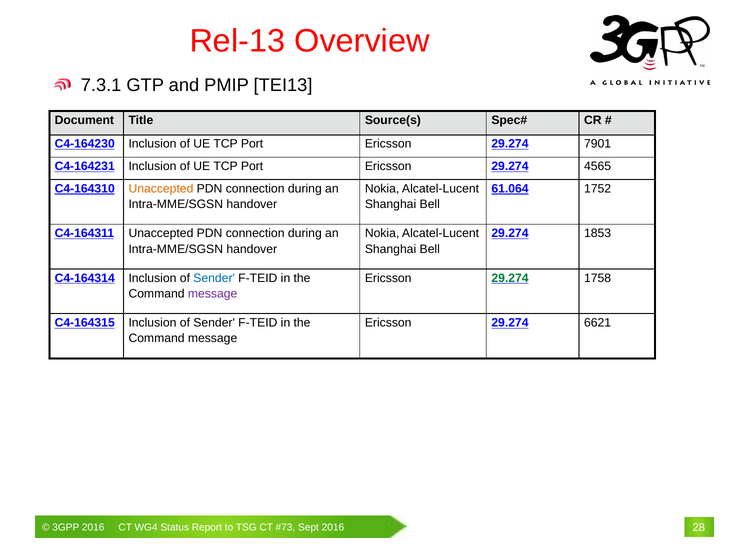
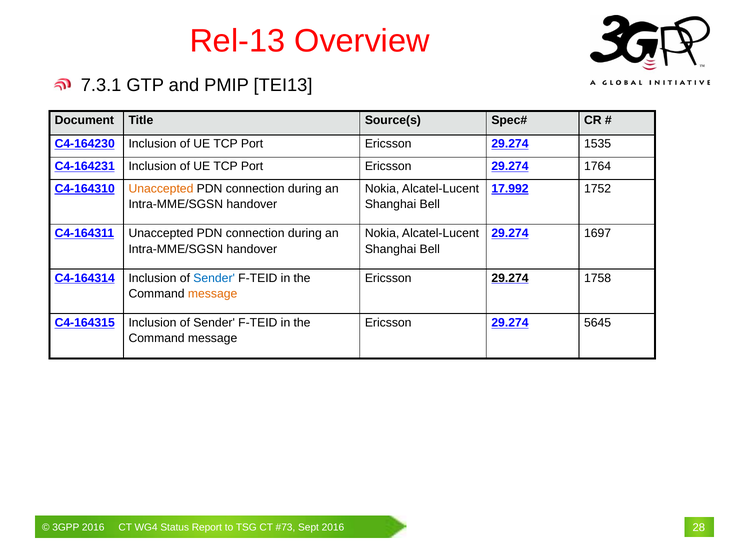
7901: 7901 -> 1535
4565: 4565 -> 1764
61.064: 61.064 -> 17.992
1853: 1853 -> 1697
29.274 at (510, 278) colour: green -> black
message at (213, 294) colour: purple -> orange
6621: 6621 -> 5645
